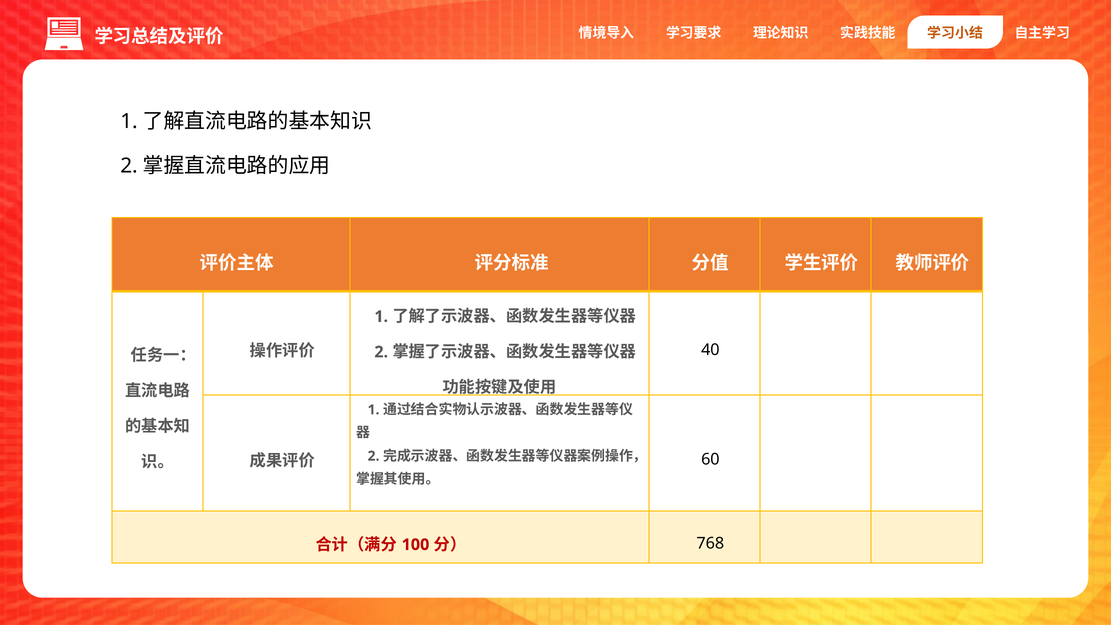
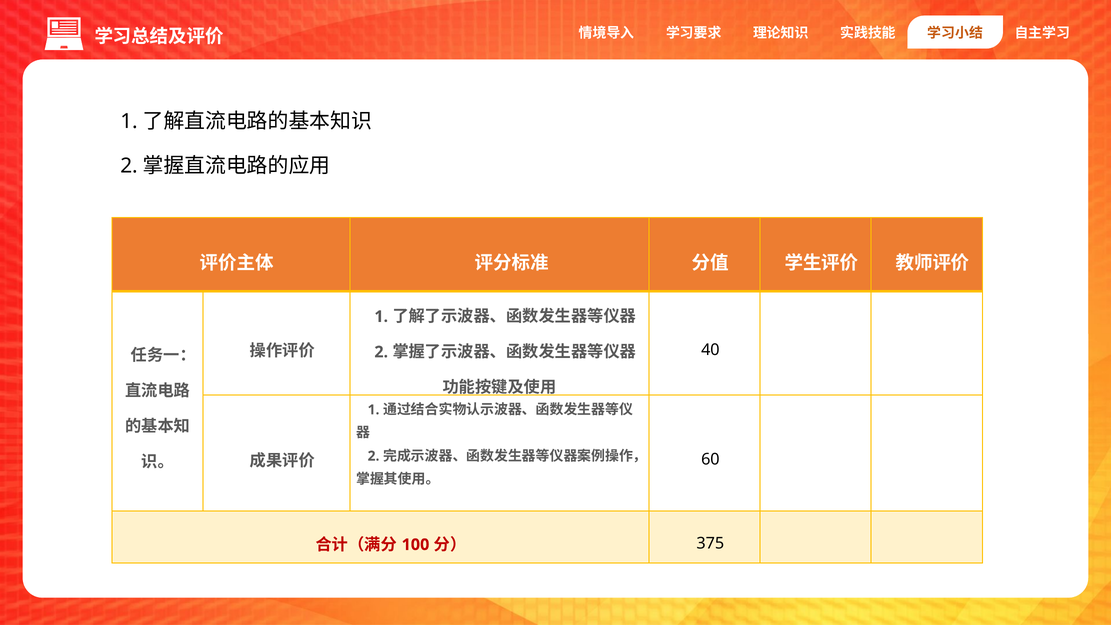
768: 768 -> 375
